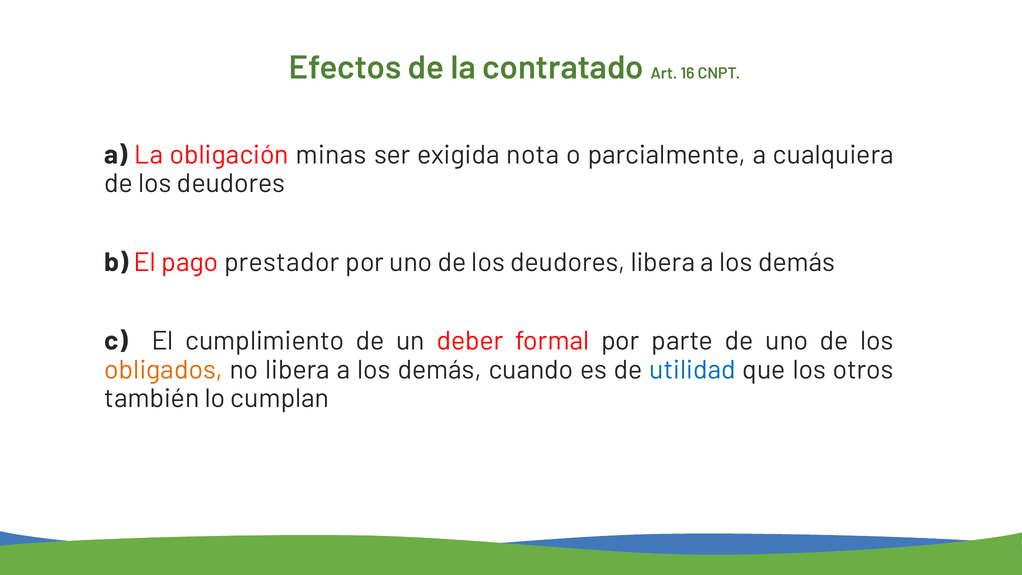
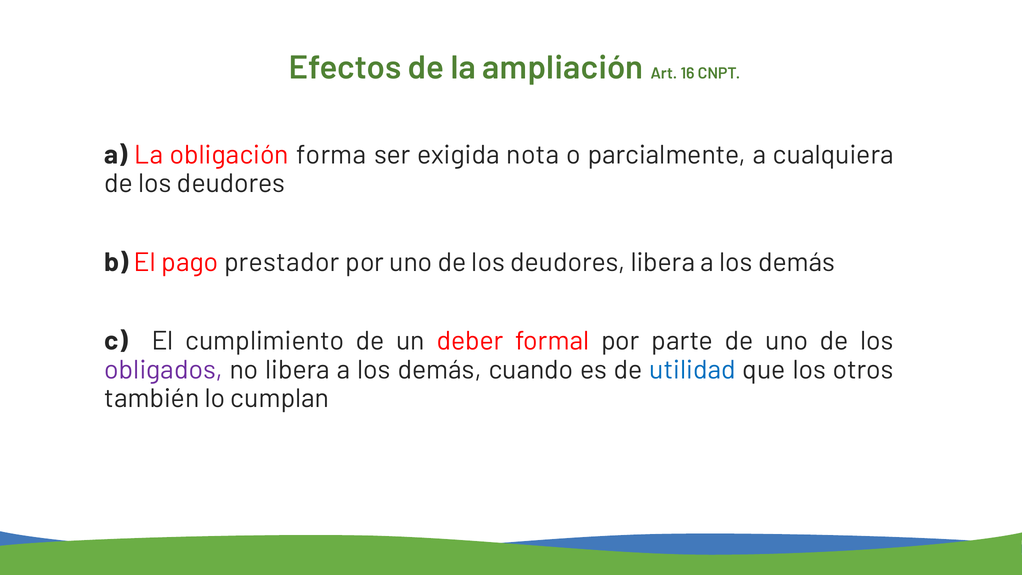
contratado: contratado -> ampliación
minas: minas -> forma
obligados colour: orange -> purple
